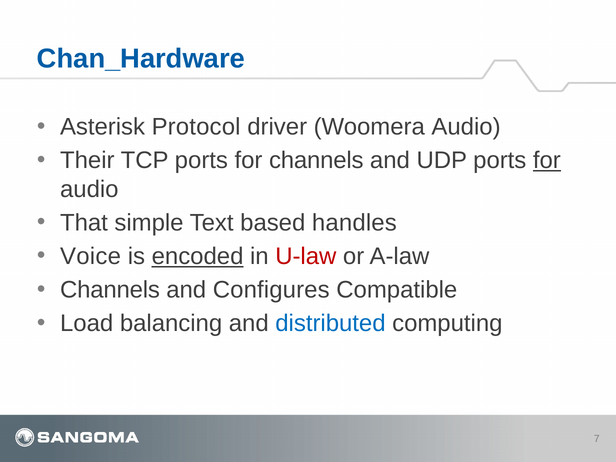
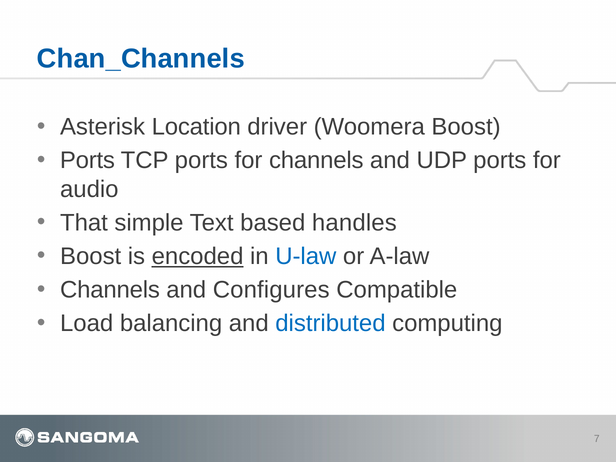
Chan_Hardware: Chan_Hardware -> Chan_Channels
Protocol: Protocol -> Location
Woomera Audio: Audio -> Boost
Their at (87, 160): Their -> Ports
for at (547, 160) underline: present -> none
Voice at (91, 256): Voice -> Boost
U-law colour: red -> blue
